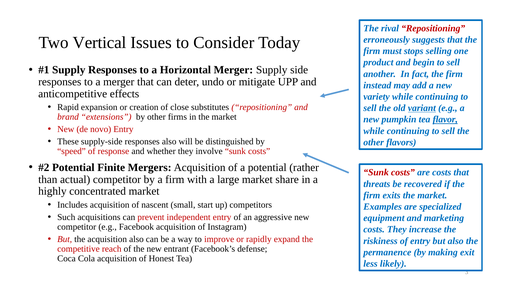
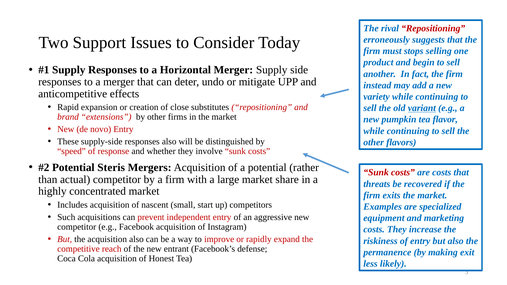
Vertical: Vertical -> Support
flavor underline: present -> none
Finite: Finite -> Steris
